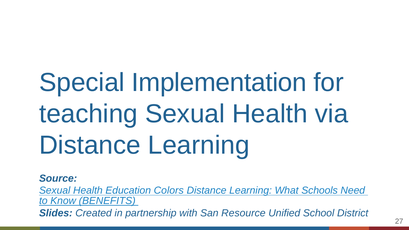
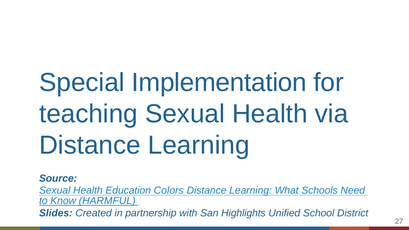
BENEFITS: BENEFITS -> HARMFUL
Resource: Resource -> Highlights
